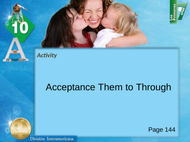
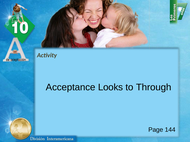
Them: Them -> Looks
